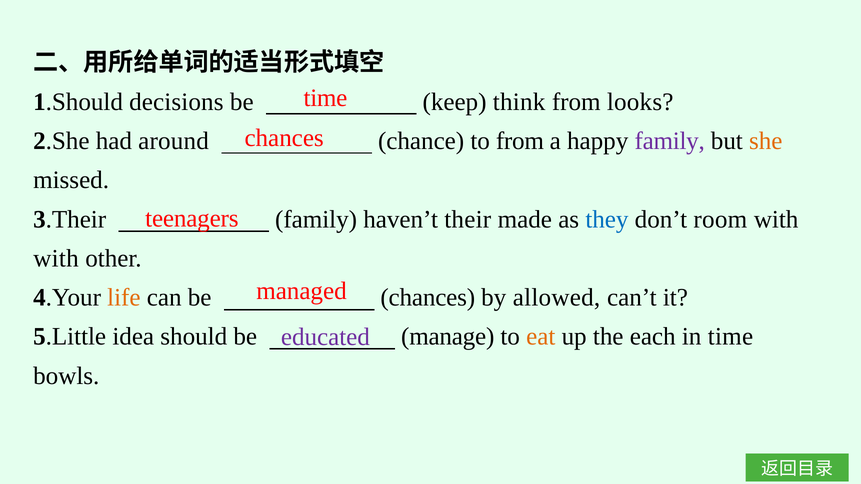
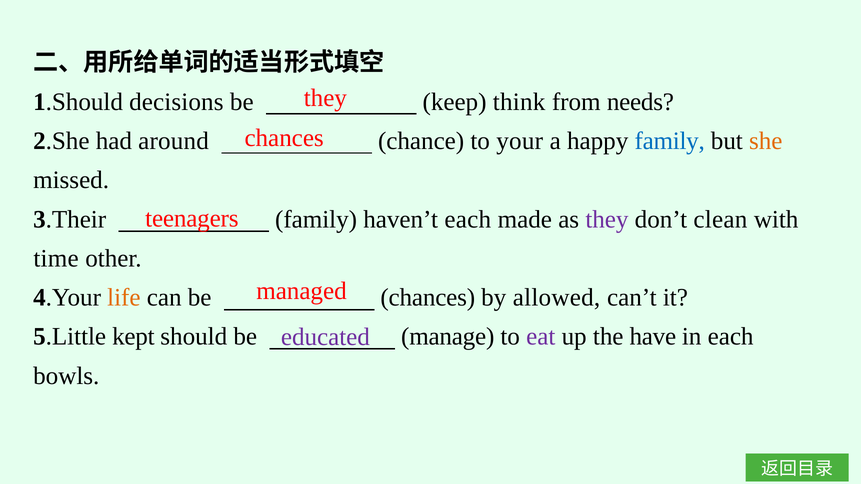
time at (325, 98): time -> they
looks: looks -> needs
to from: from -> your
family at (670, 141) colour: purple -> blue
haven’t their: their -> each
they at (607, 219) colour: blue -> purple
room: room -> clean
with at (56, 259): with -> time
idea: idea -> kept
eat colour: orange -> purple
each: each -> have
in time: time -> each
